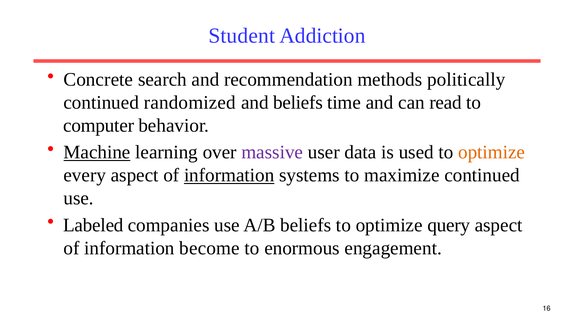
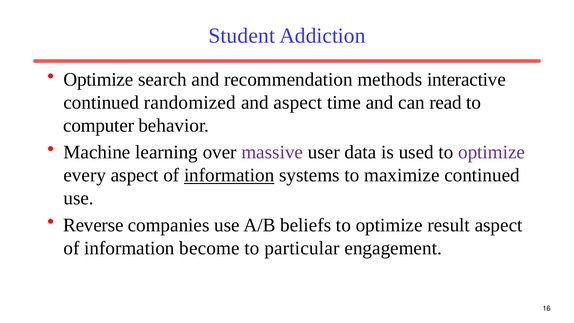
Concrete at (98, 80): Concrete -> Optimize
politically: politically -> interactive
and beliefs: beliefs -> aspect
Machine underline: present -> none
optimize at (492, 152) colour: orange -> purple
Labeled: Labeled -> Reverse
query: query -> result
enormous: enormous -> particular
